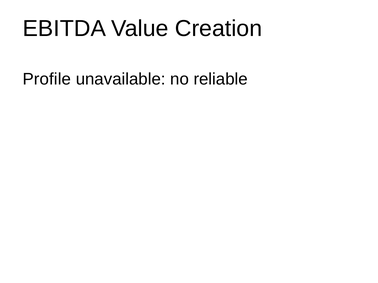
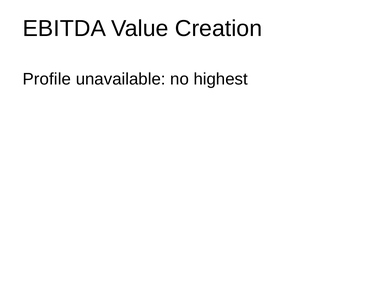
reliable: reliable -> highest
